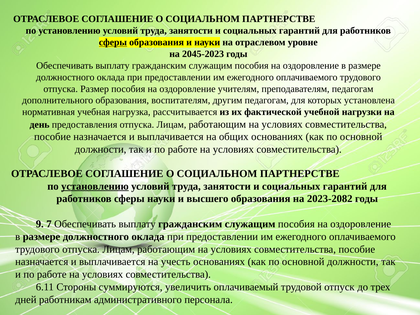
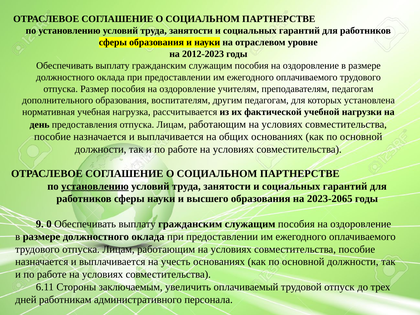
сферы at (113, 42) underline: present -> none
2045-2023: 2045-2023 -> 2012-2023
2023-2082: 2023-2082 -> 2023-2065
7: 7 -> 0
суммируются: суммируются -> заключаемым
